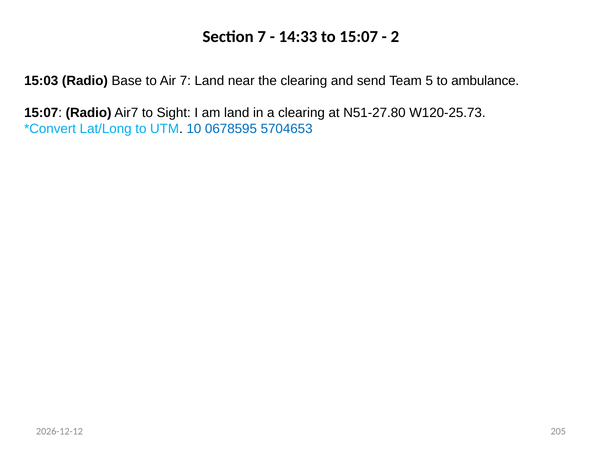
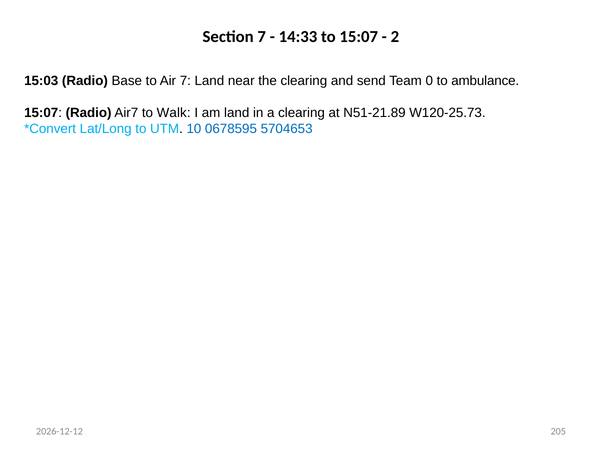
5: 5 -> 0
Sight: Sight -> Walk
N51-27.80: N51-27.80 -> N51-21.89
